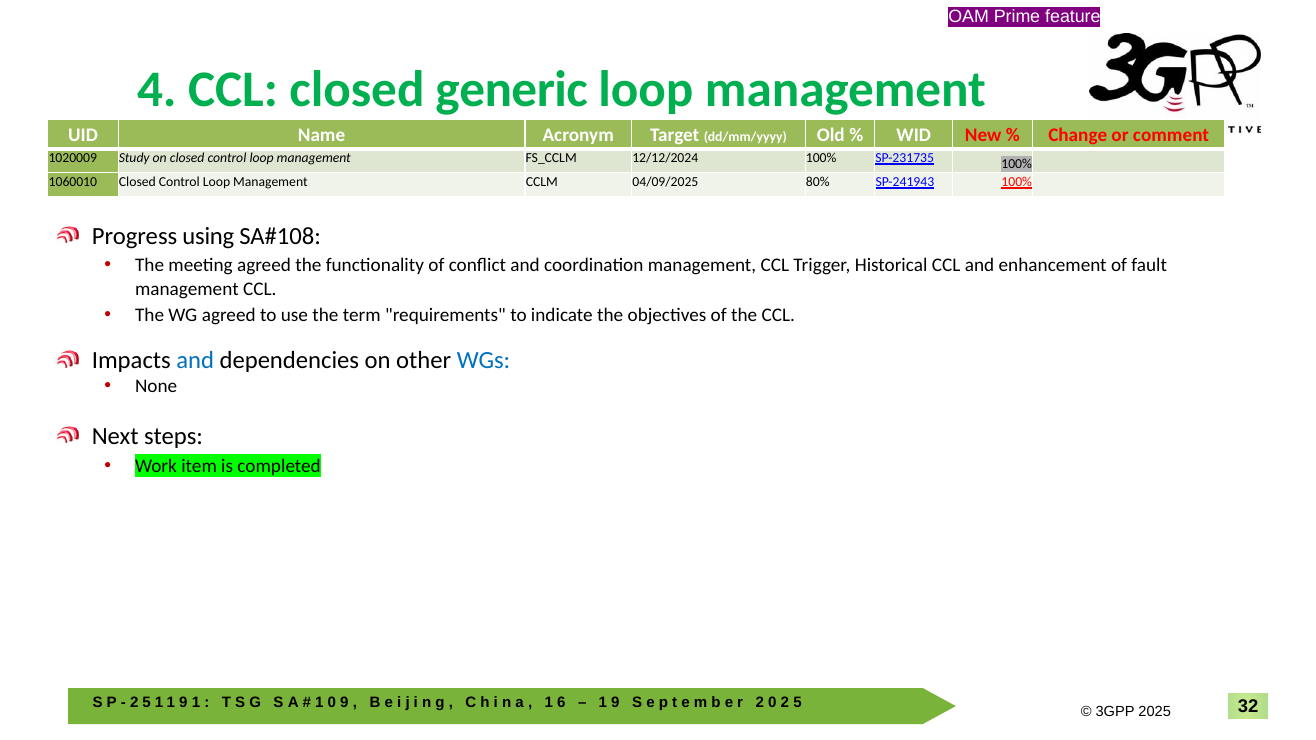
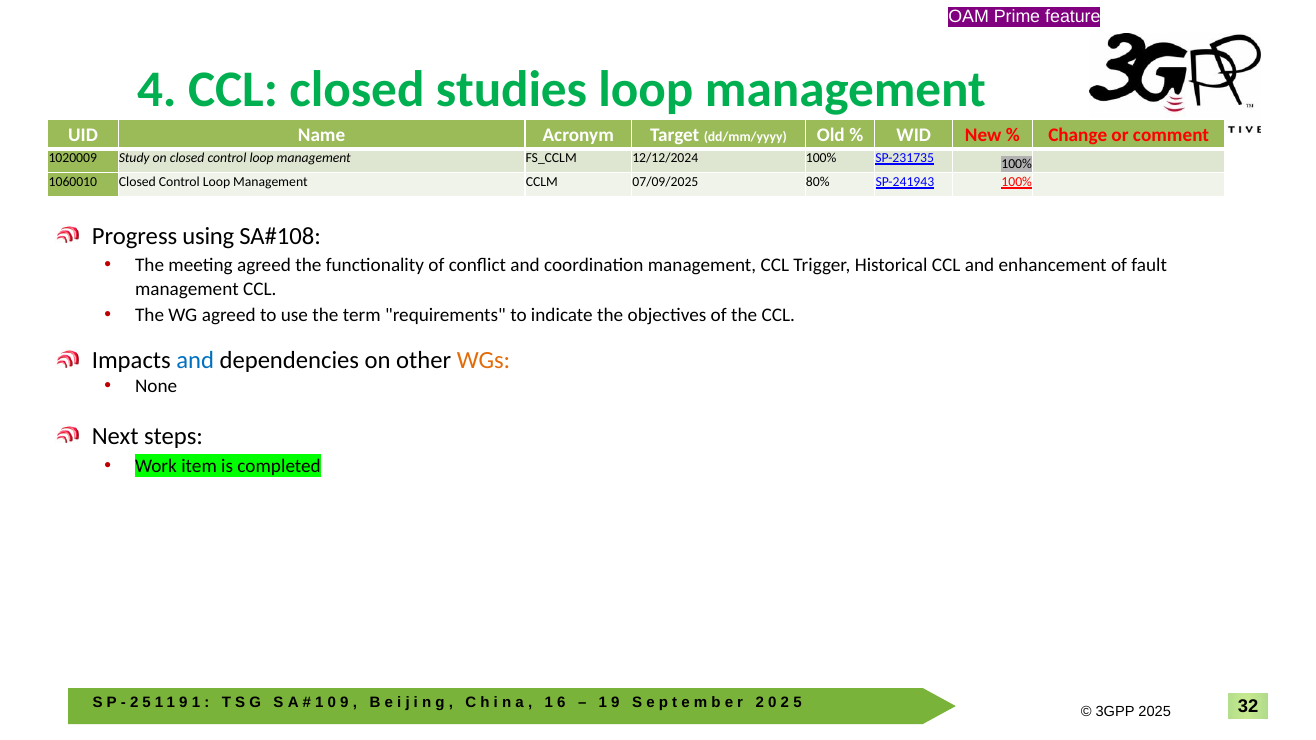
generic: generic -> studies
04/09/2025: 04/09/2025 -> 07/09/2025
WGs colour: blue -> orange
